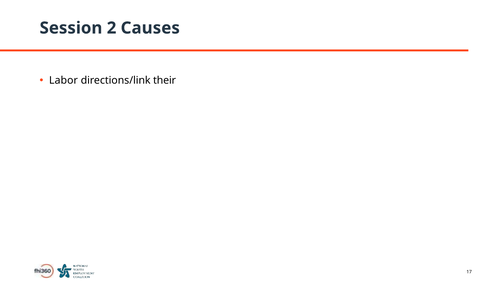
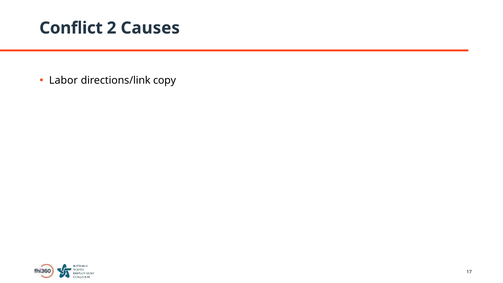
Session: Session -> Conflict
their: their -> copy
